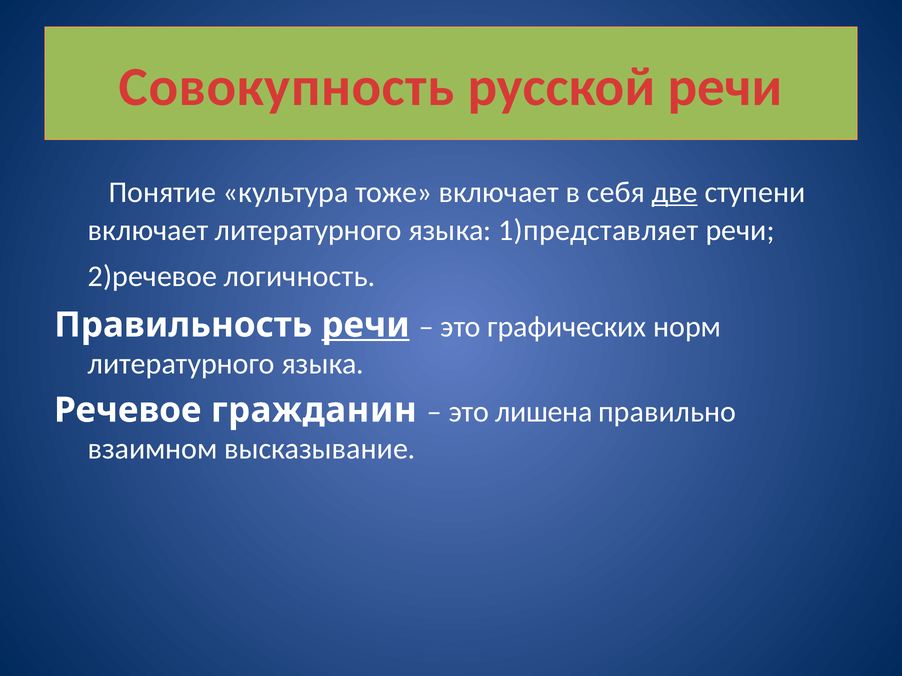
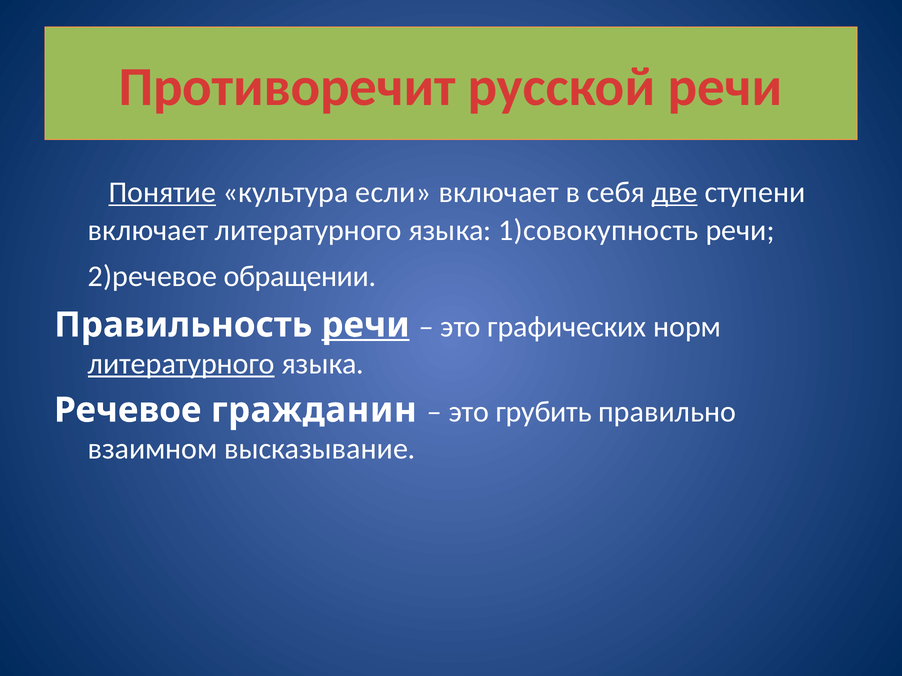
Совокупность: Совокупность -> Противоречит
Понятие underline: none -> present
тоже: тоже -> если
1)представляет: 1)представляет -> 1)совокупность
логичность: логичность -> обращении
литературного at (181, 364) underline: none -> present
лишена: лишена -> грубить
